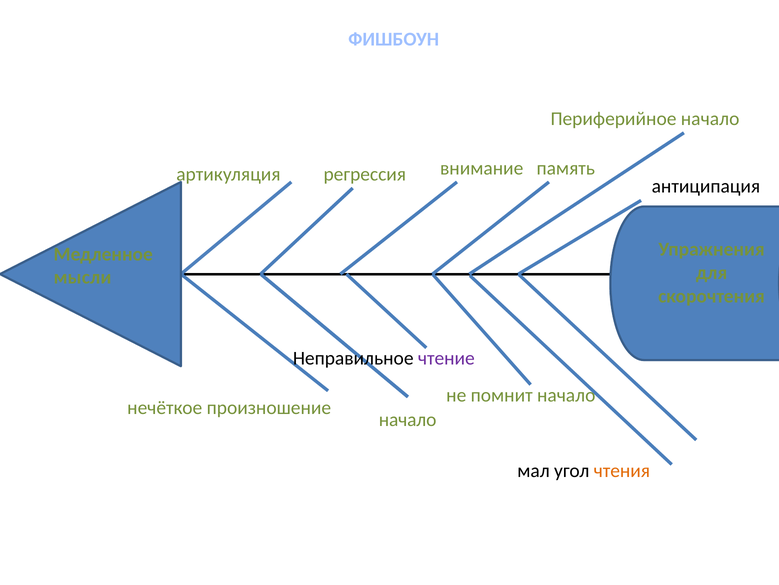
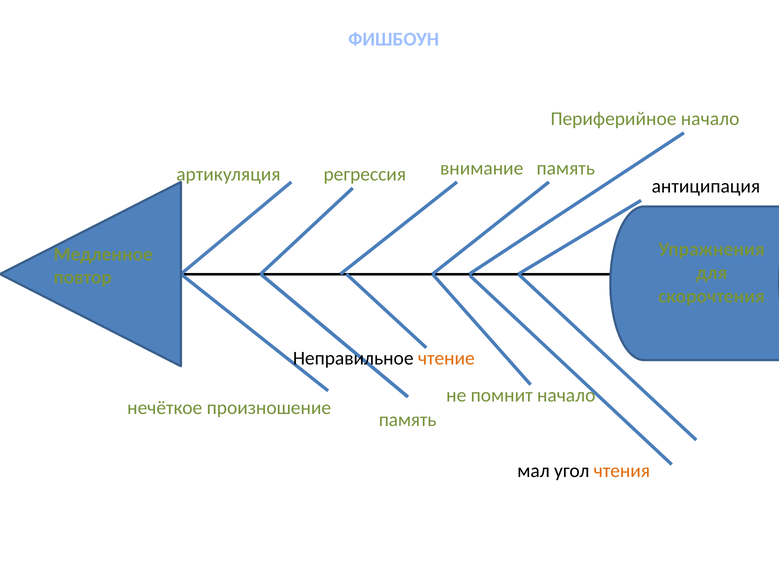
мысли: мысли -> повтор
чтение colour: purple -> orange
начало at (408, 419): начало -> память
